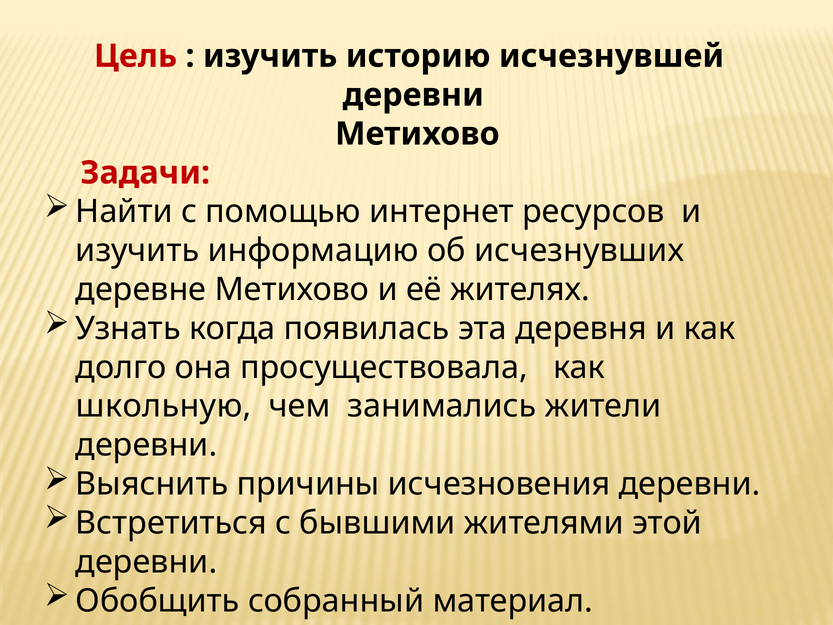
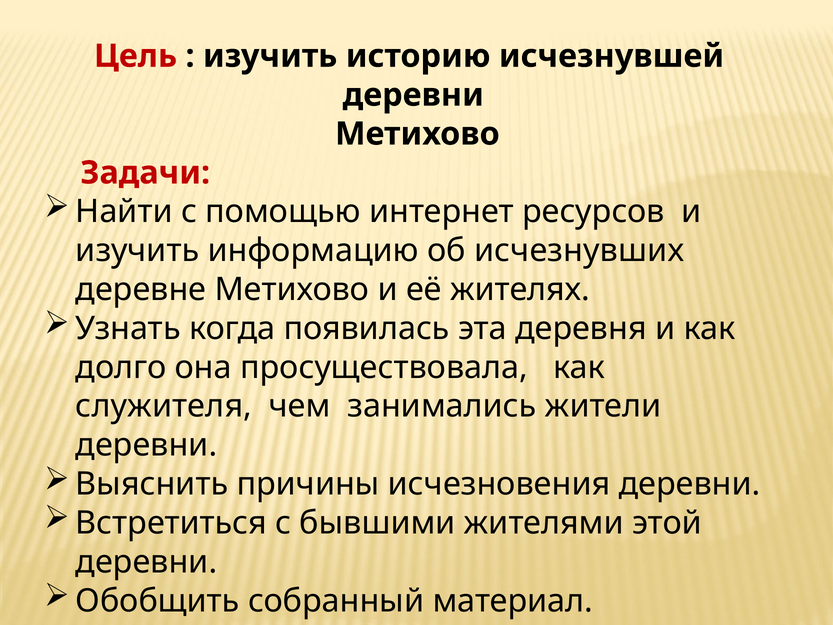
школьную: школьную -> служителя
